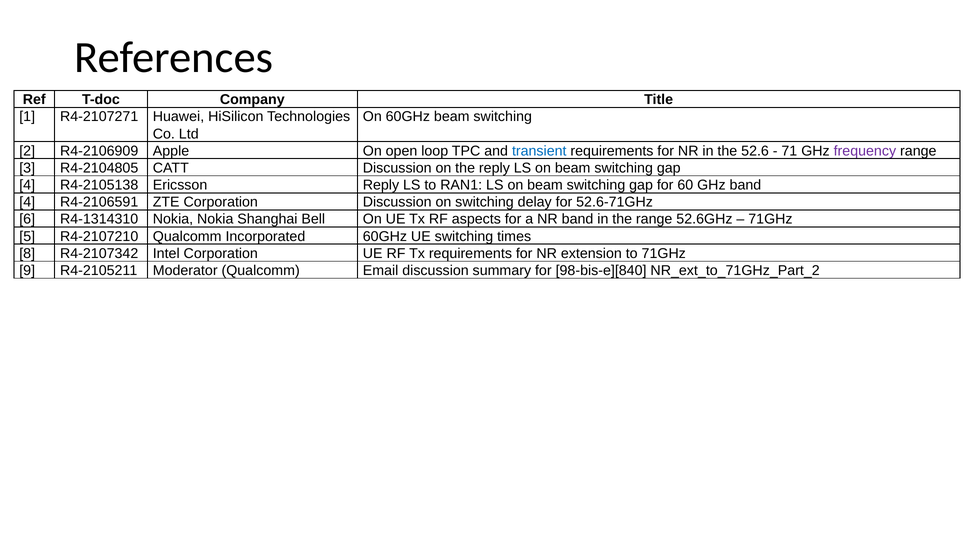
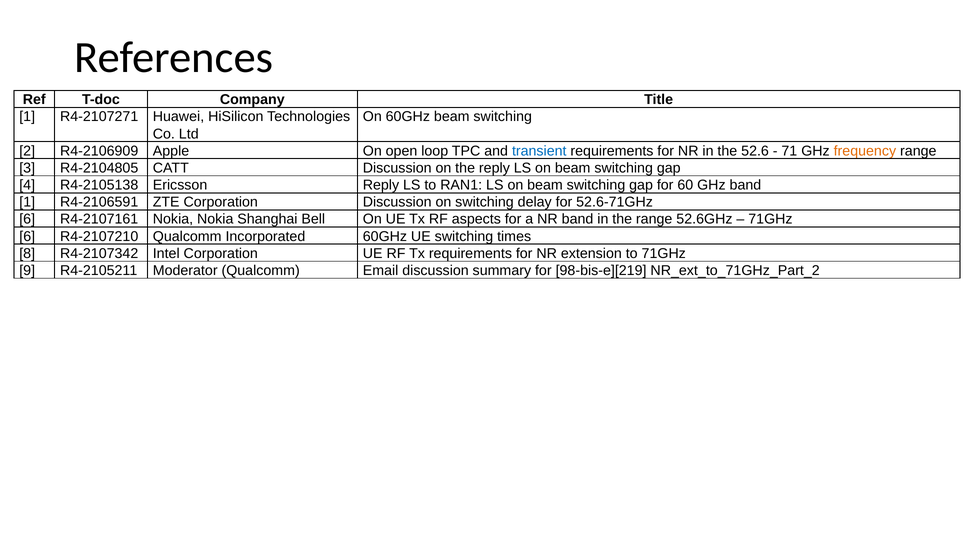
frequency colour: purple -> orange
4 at (27, 202): 4 -> 1
R4-1314310: R4-1314310 -> R4-2107161
5 at (27, 236): 5 -> 6
98-bis-e][840: 98-bis-e][840 -> 98-bis-e][219
